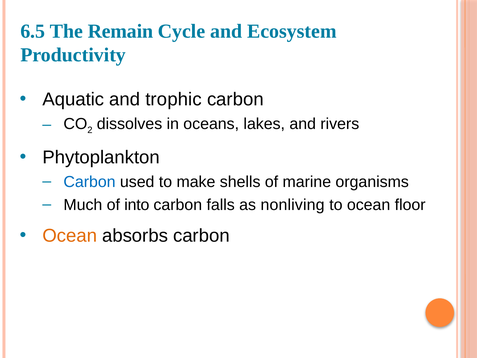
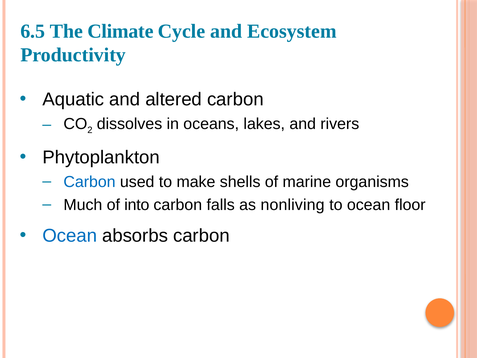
Remain: Remain -> Climate
trophic: trophic -> altered
Ocean at (70, 236) colour: orange -> blue
